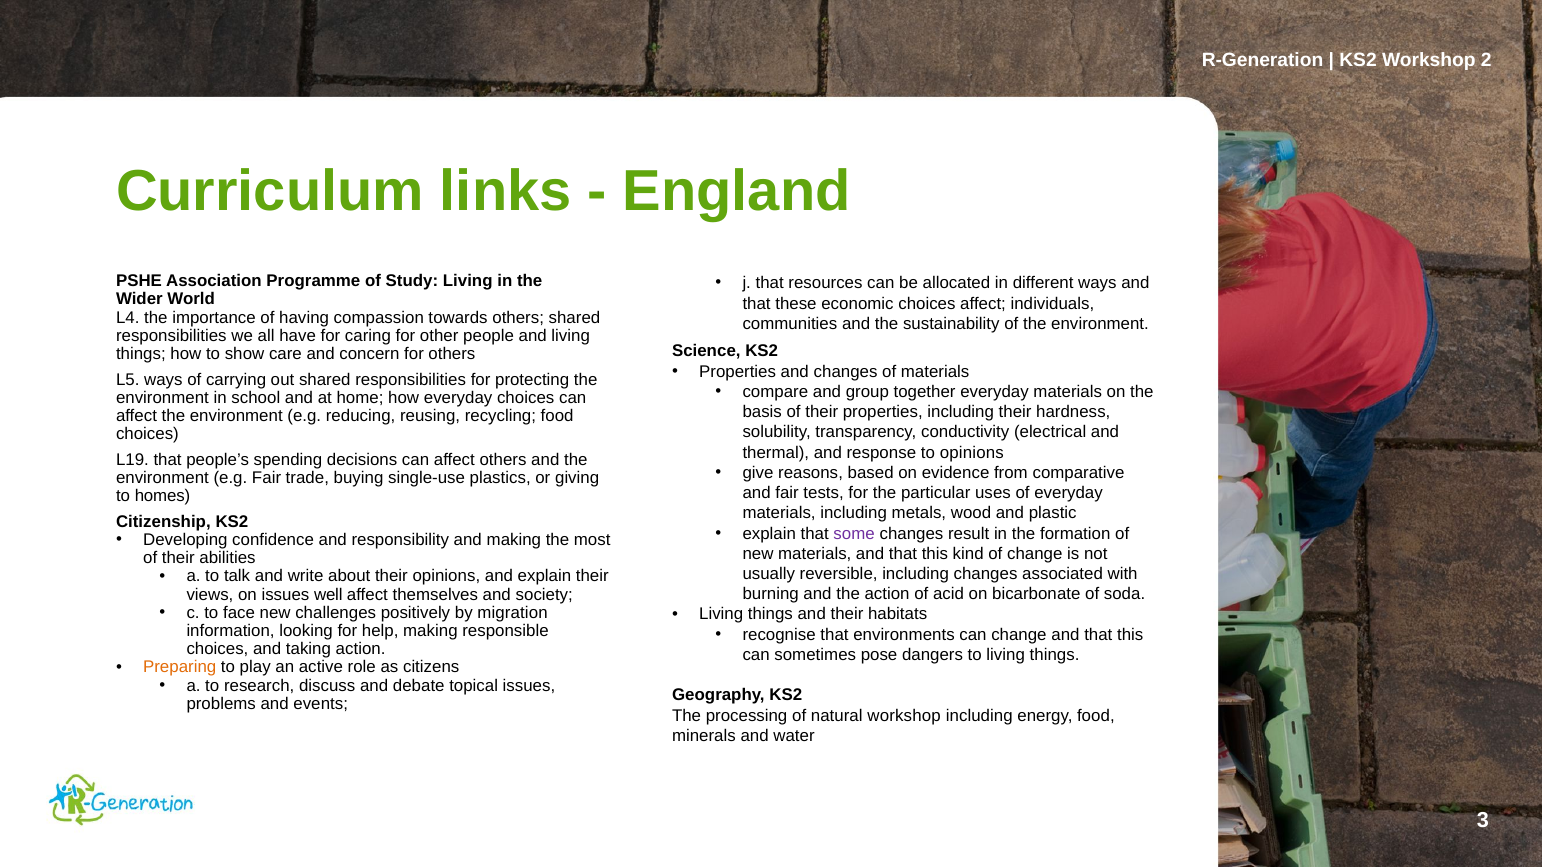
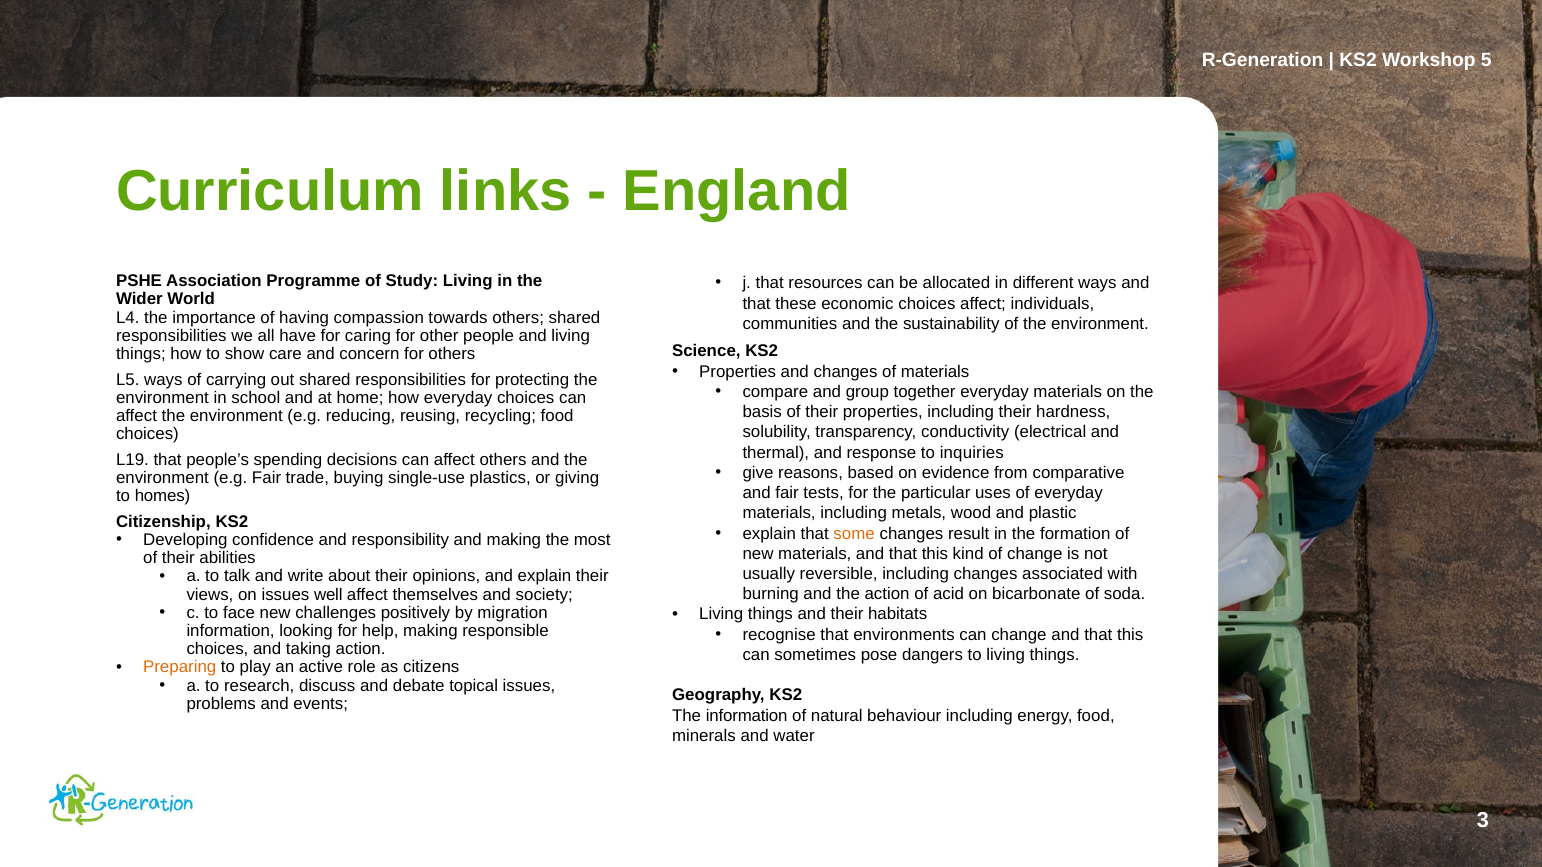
2: 2 -> 5
to opinions: opinions -> inquiries
some colour: purple -> orange
The processing: processing -> information
natural workshop: workshop -> behaviour
